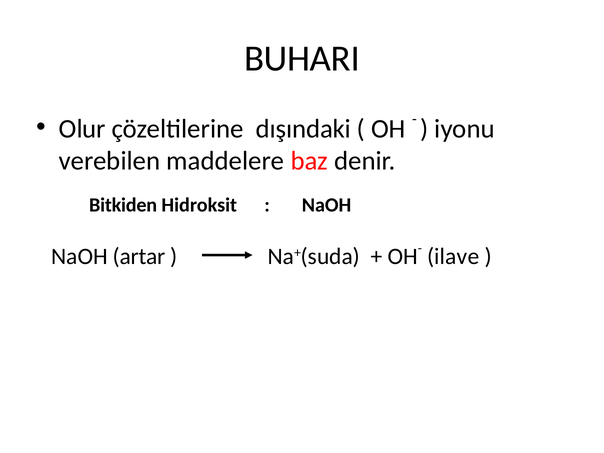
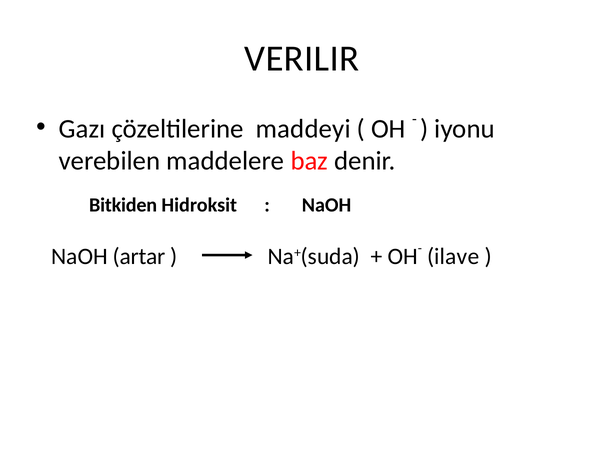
BUHARI: BUHARI -> VERILIR
Olur: Olur -> Gazı
dışındaki: dışındaki -> maddeyi
